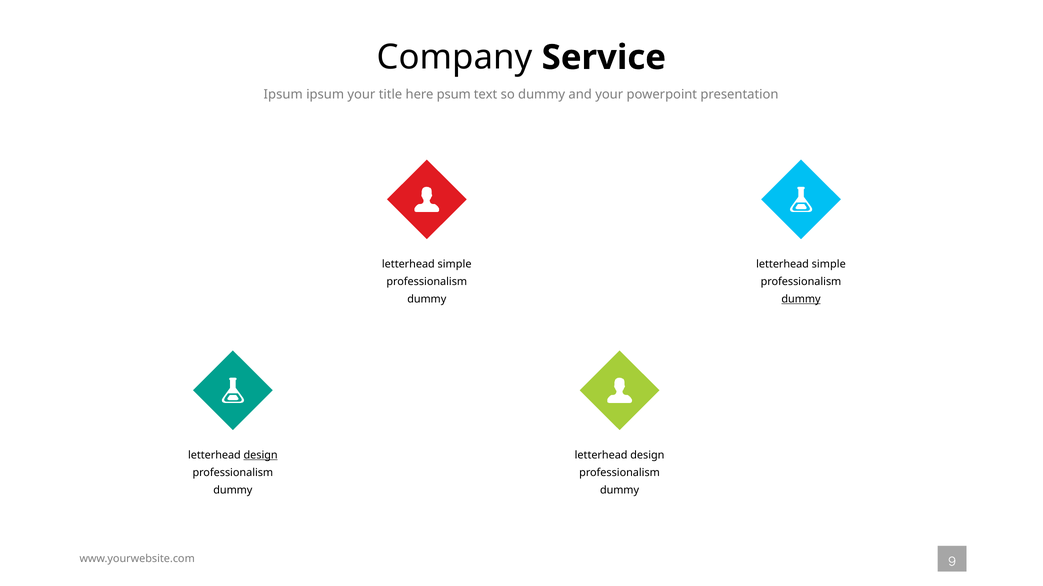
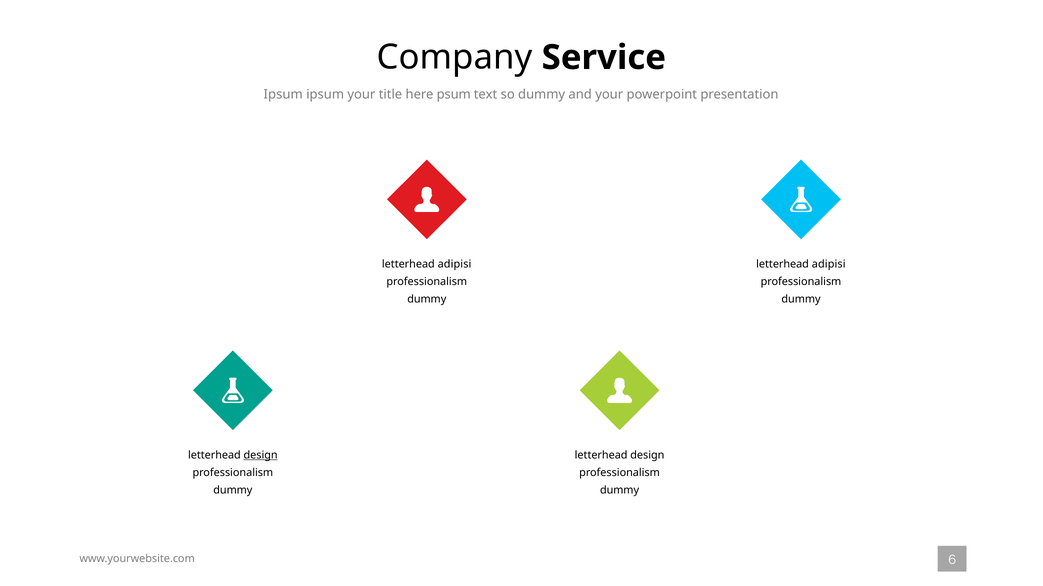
simple at (455, 265): simple -> adipisi
simple at (829, 265): simple -> adipisi
dummy at (801, 299) underline: present -> none
9: 9 -> 6
